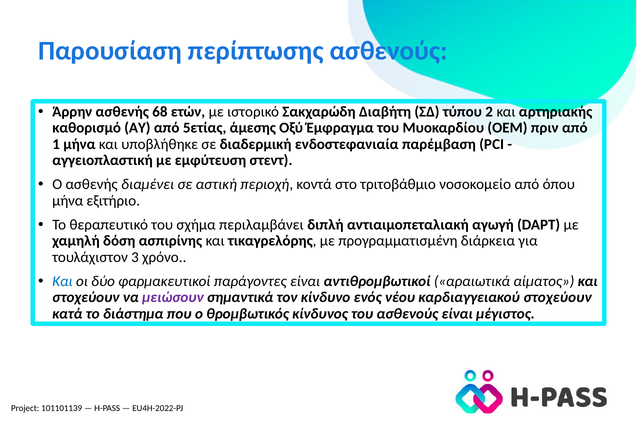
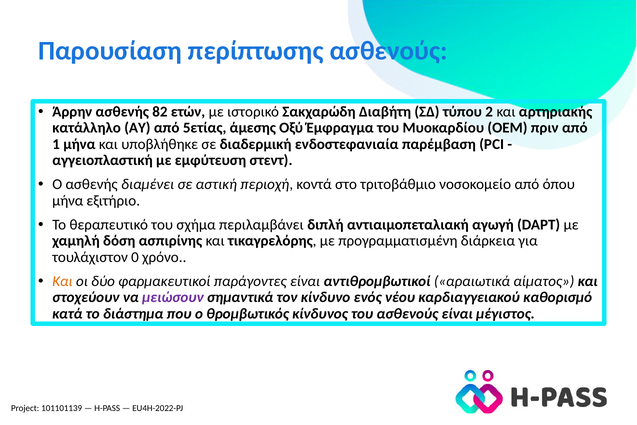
68: 68 -> 82
καθορισμό: καθορισμό -> κατάλληλο
3: 3 -> 0
Και at (63, 281) colour: blue -> orange
καρδιαγγειακού στοχεύουν: στοχεύουν -> καθορισμό
